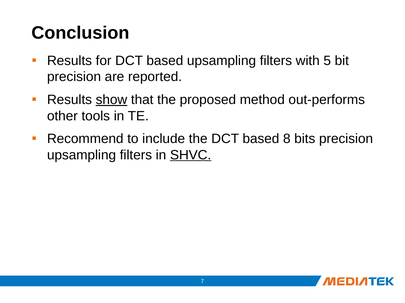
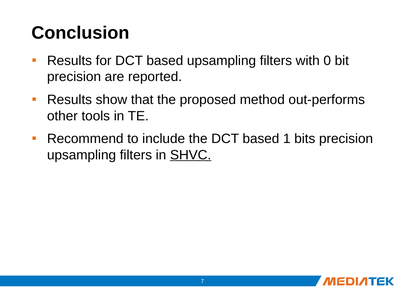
5: 5 -> 0
show underline: present -> none
8: 8 -> 1
